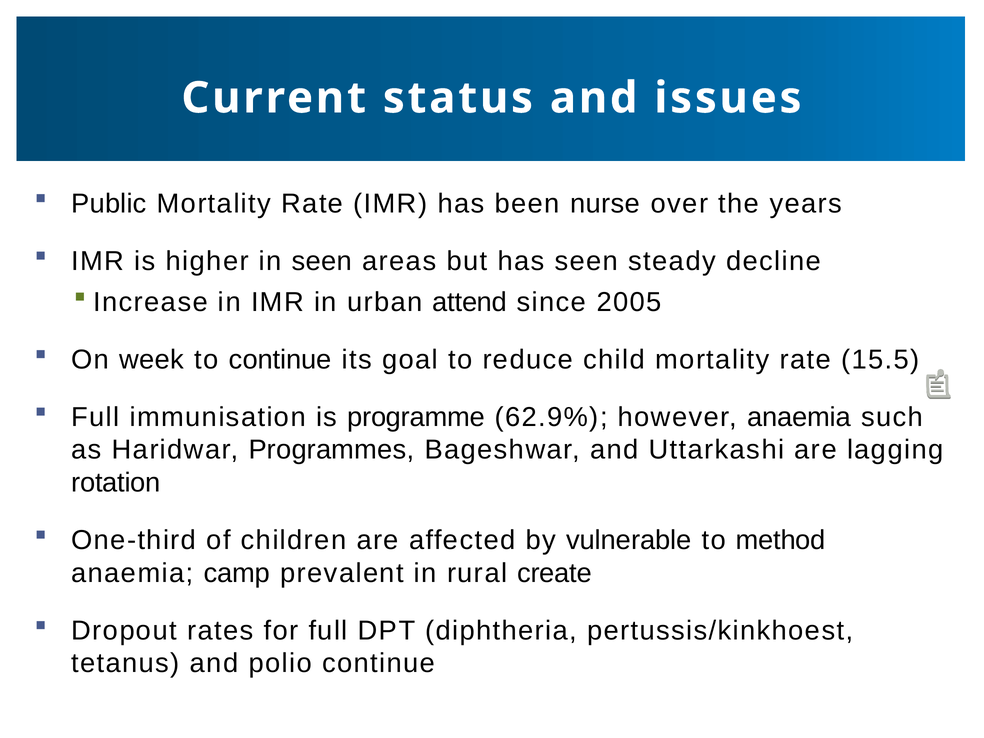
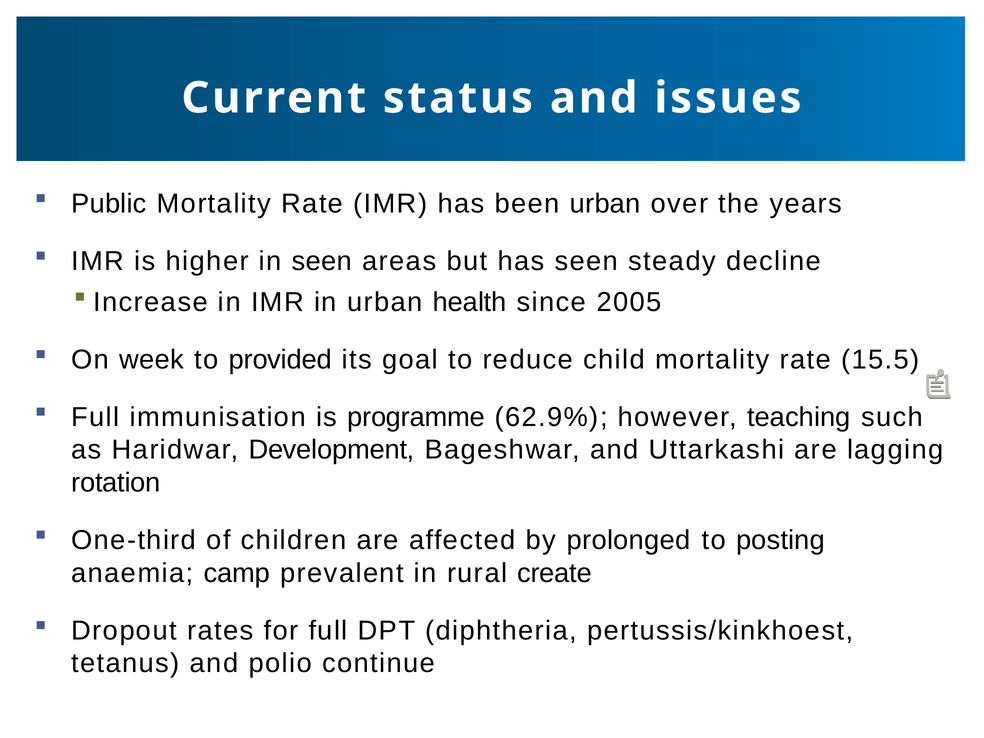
been nurse: nurse -> urban
attend: attend -> health
to continue: continue -> provided
however anaemia: anaemia -> teaching
Programmes: Programmes -> Development
vulnerable: vulnerable -> prolonged
method: method -> posting
